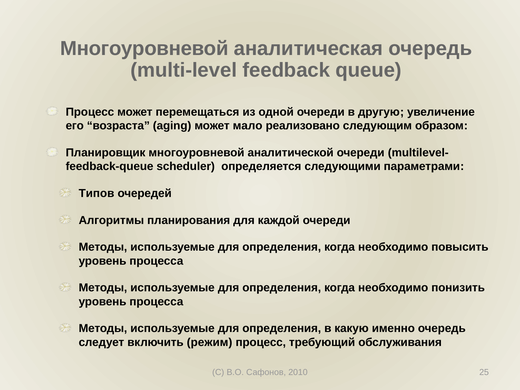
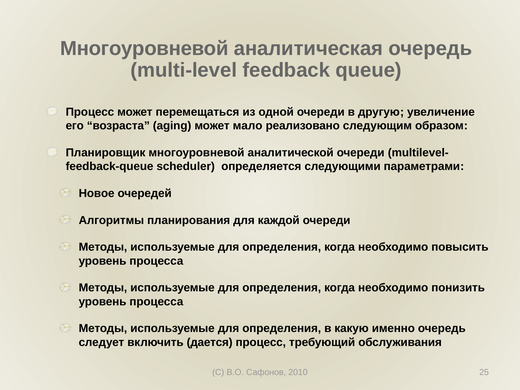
Типов: Типов -> Новое
режим: режим -> дается
